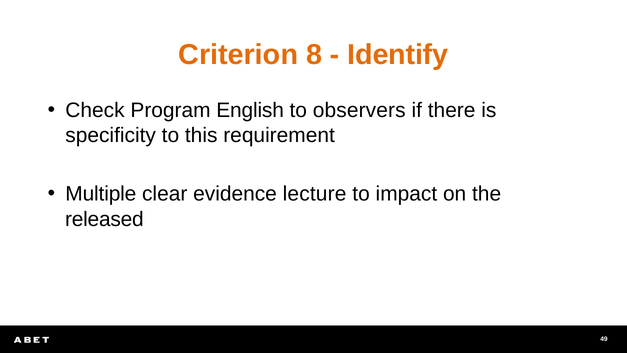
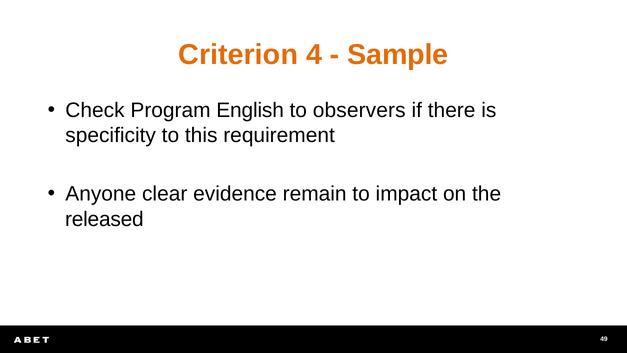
8: 8 -> 4
Identify: Identify -> Sample
Multiple: Multiple -> Anyone
lecture: lecture -> remain
